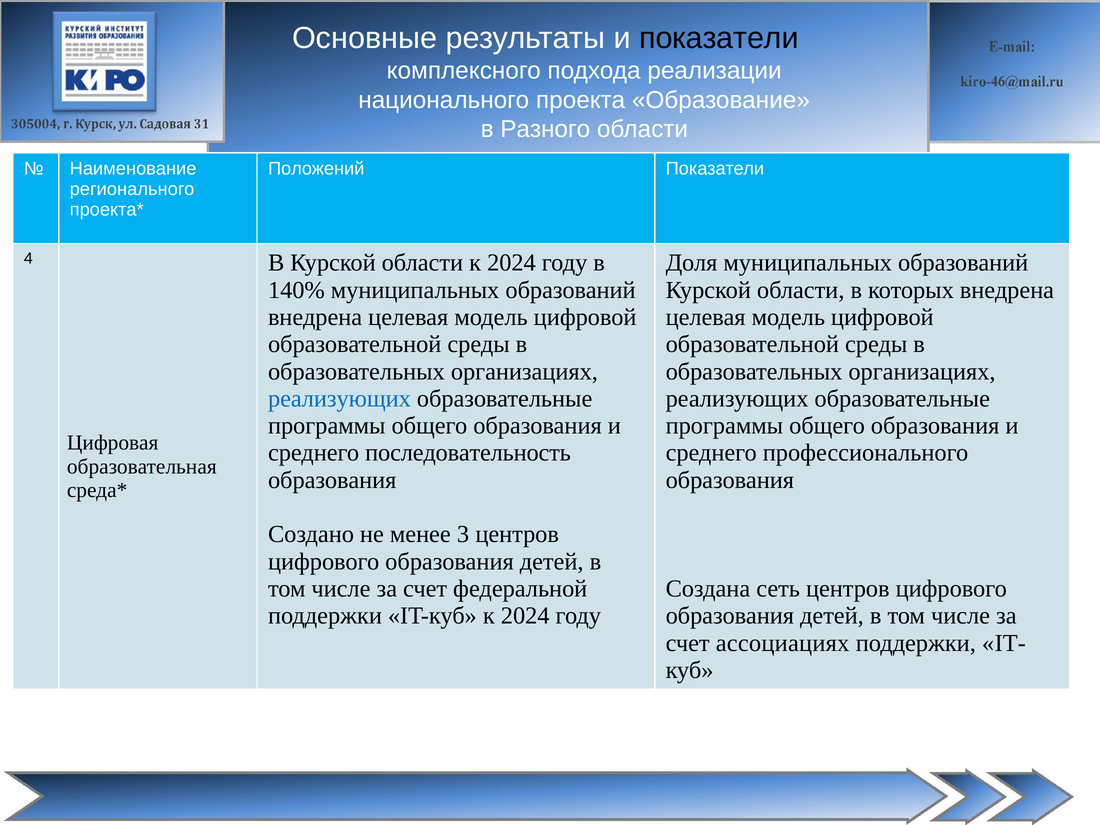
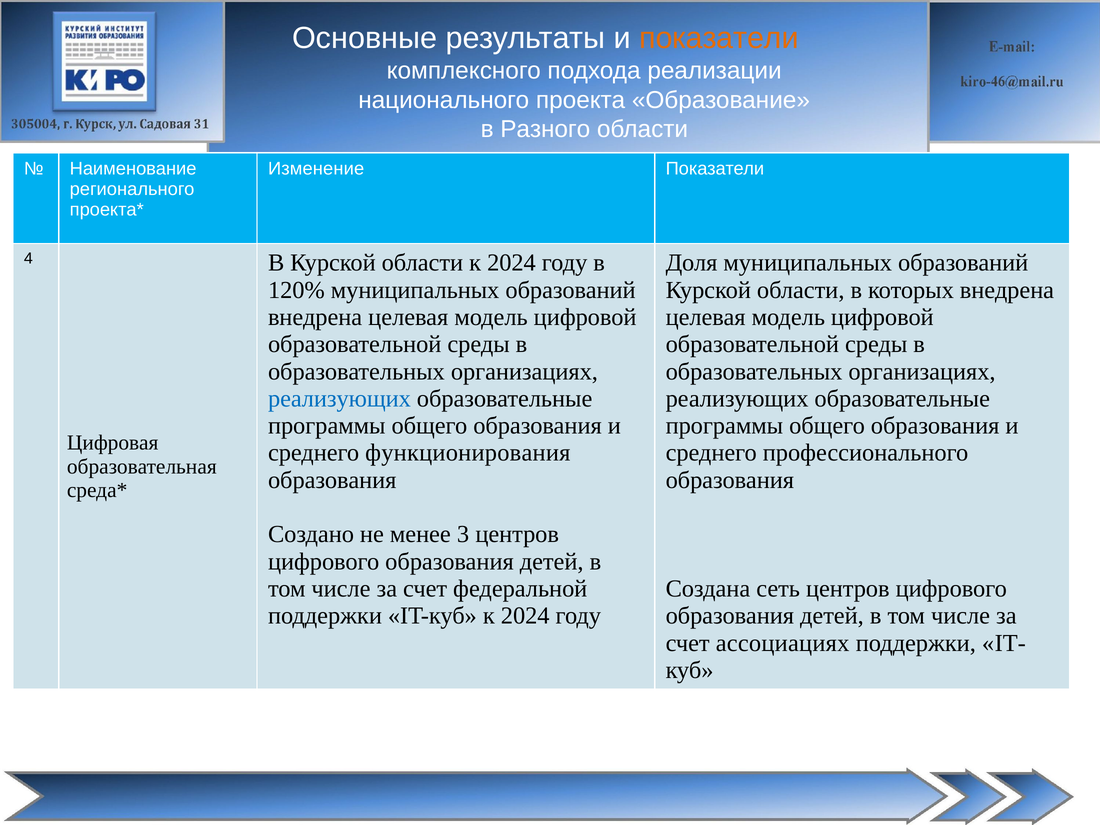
показатели at (719, 38) colour: black -> orange
Положений: Положений -> Изменение
140%: 140% -> 120%
последовательность: последовательность -> функционирования
